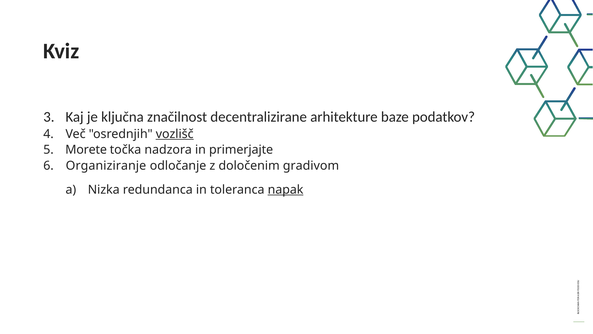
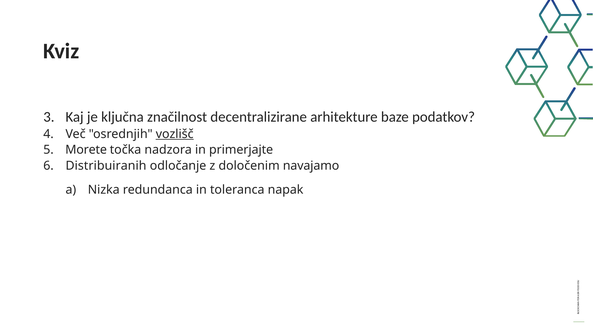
Organiziranje: Organiziranje -> Distribuiranih
gradivom: gradivom -> navajamo
napak underline: present -> none
